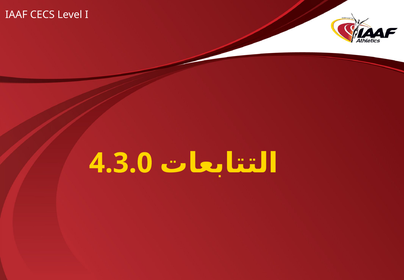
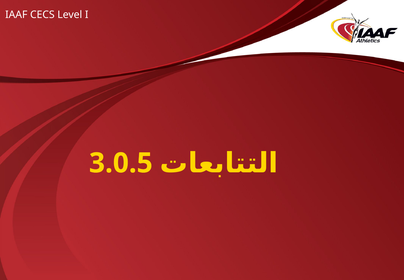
4.3.0: 4.3.0 -> 3.0.5
